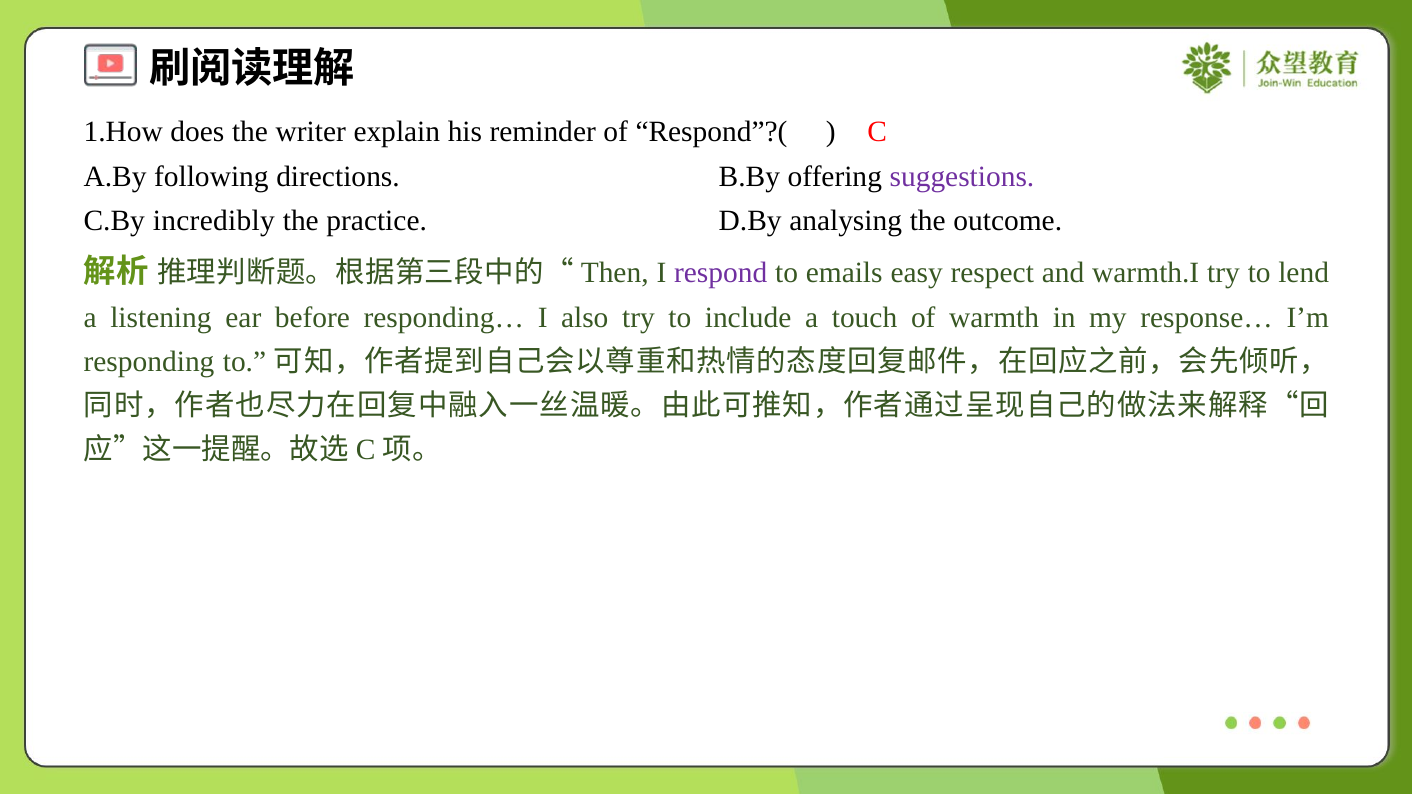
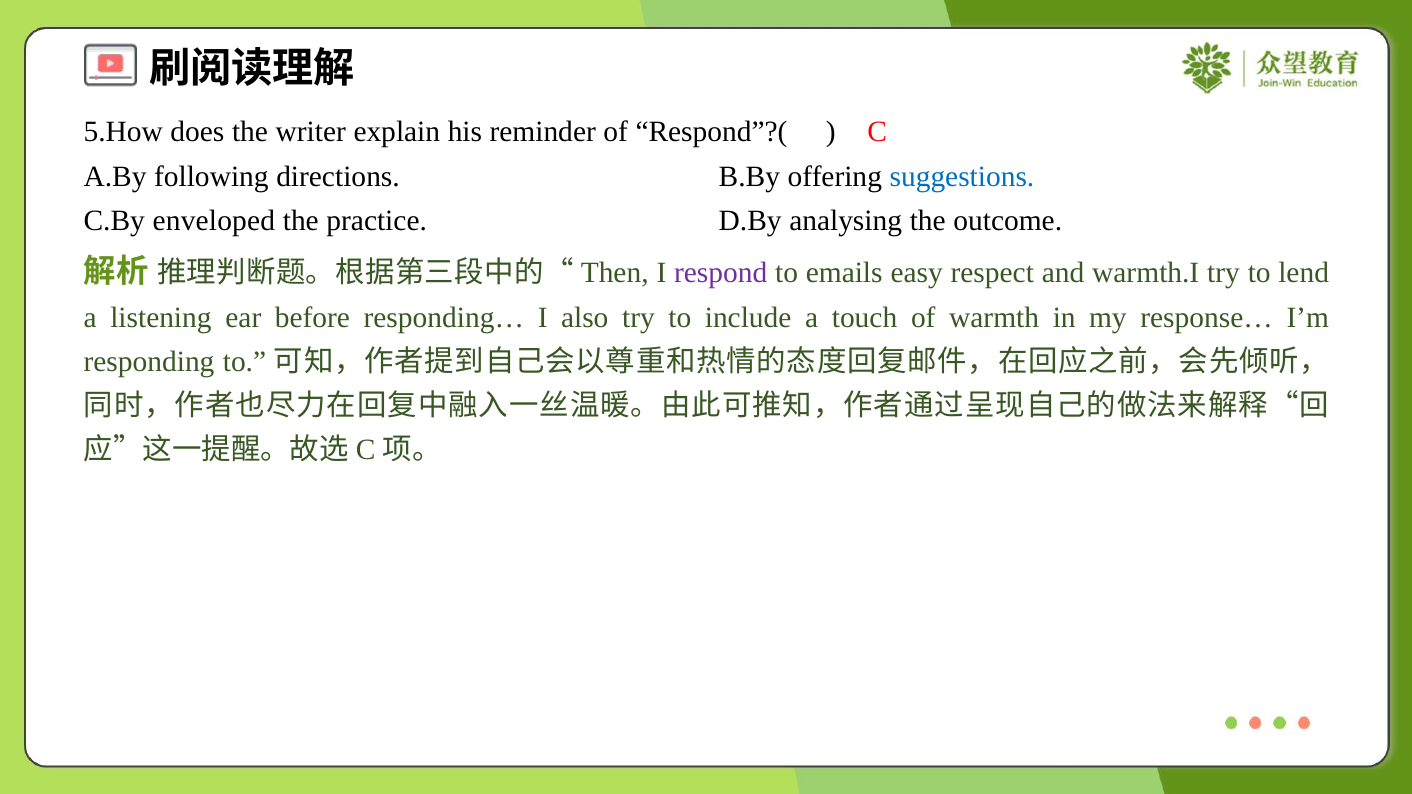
1.How: 1.How -> 5.How
suggestions colour: purple -> blue
incredibly: incredibly -> enveloped
